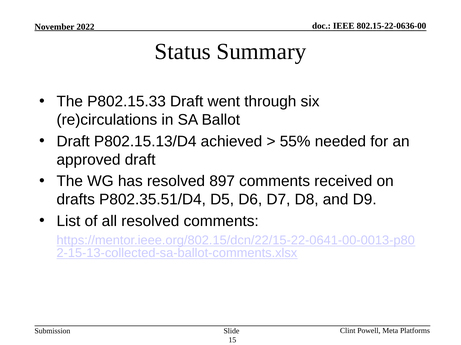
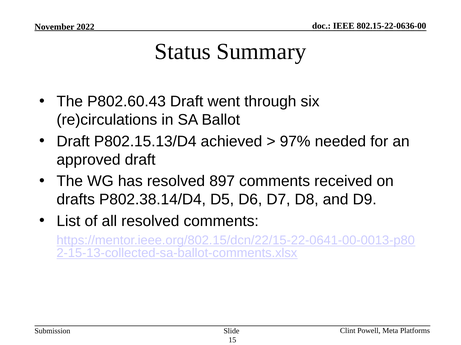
P802.15.33: P802.15.33 -> P802.60.43
55%: 55% -> 97%
P802.35.51/D4: P802.35.51/D4 -> P802.38.14/D4
